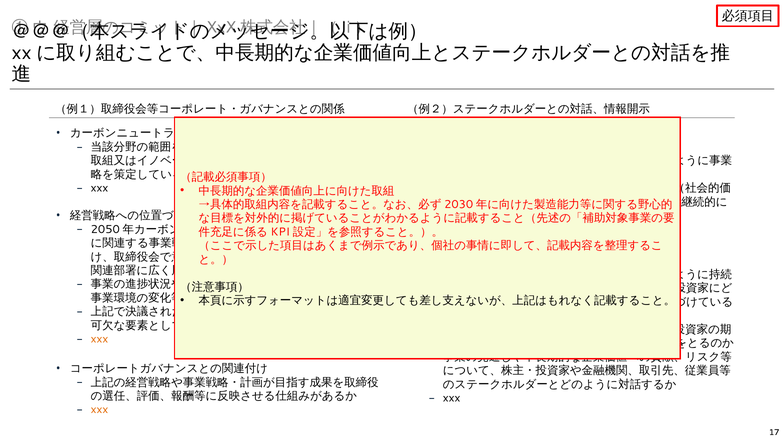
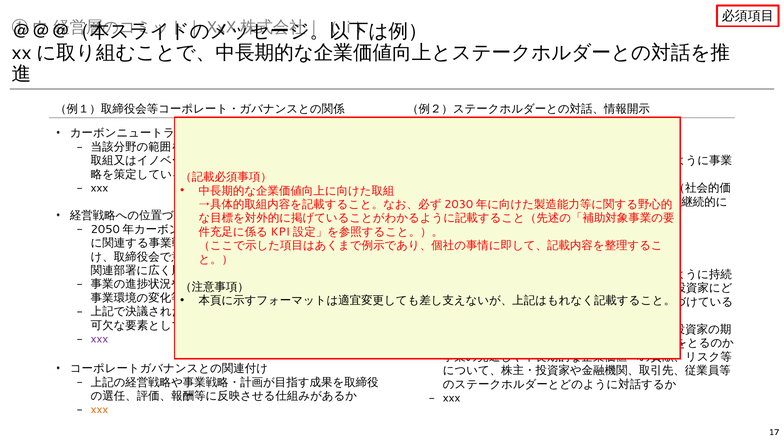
xxx at (99, 339) colour: orange -> purple
